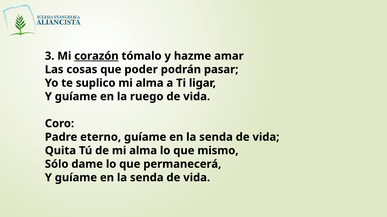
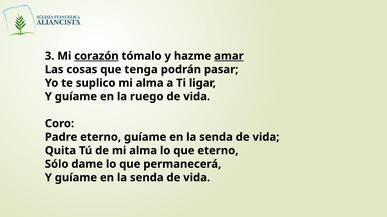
amar underline: none -> present
poder: poder -> tenga
que mismo: mismo -> eterno
